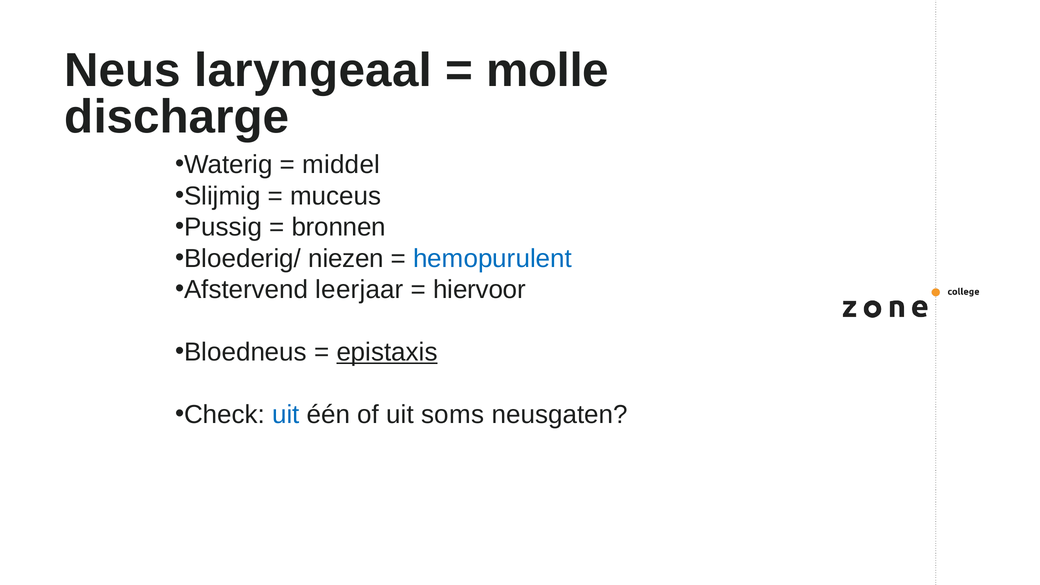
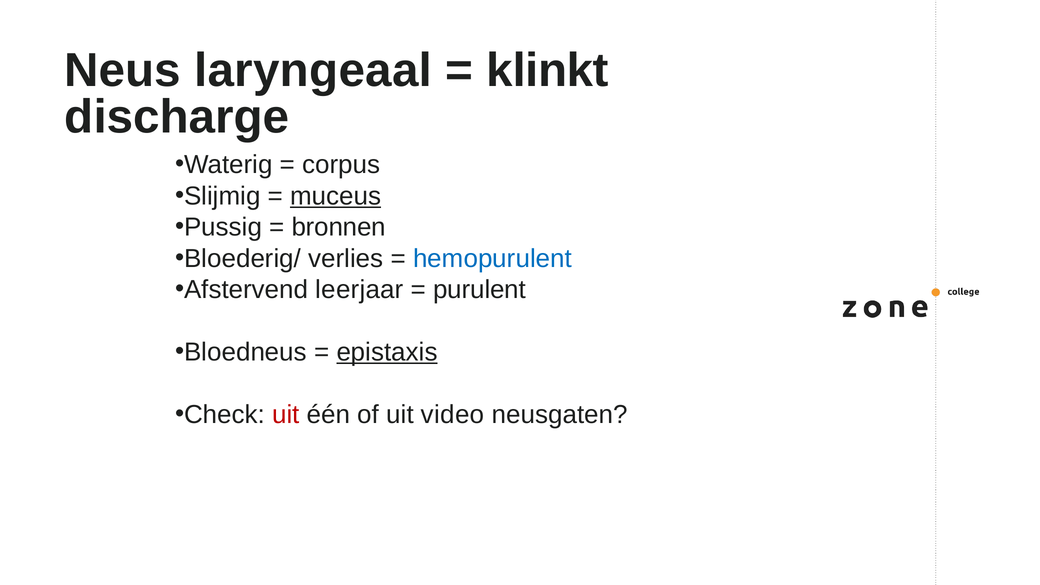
molle: molle -> klinkt
middel: middel -> corpus
muceus underline: none -> present
niezen: niezen -> verlies
hiervoor: hiervoor -> purulent
uit at (286, 414) colour: blue -> red
soms: soms -> video
